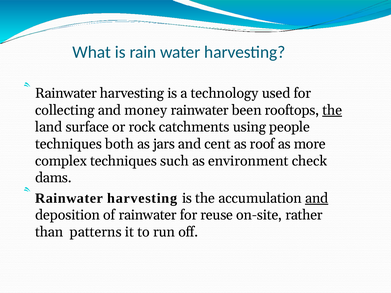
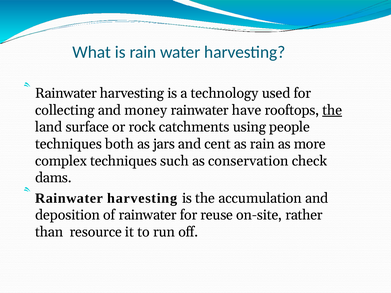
been: been -> have
as roof: roof -> rain
environment: environment -> conservation
and at (317, 198) underline: present -> none
patterns: patterns -> resource
